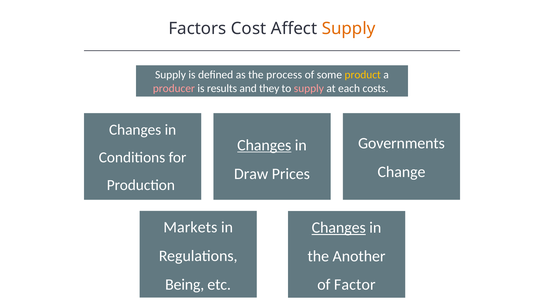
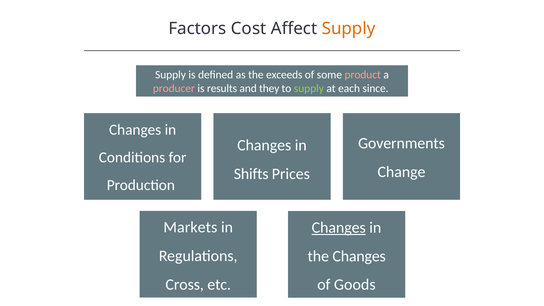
process: process -> exceeds
product colour: yellow -> pink
supply at (309, 89) colour: pink -> light green
costs: costs -> since
Changes at (264, 145) underline: present -> none
Draw: Draw -> Shifts
the Another: Another -> Changes
Being: Being -> Cross
Factor: Factor -> Goods
